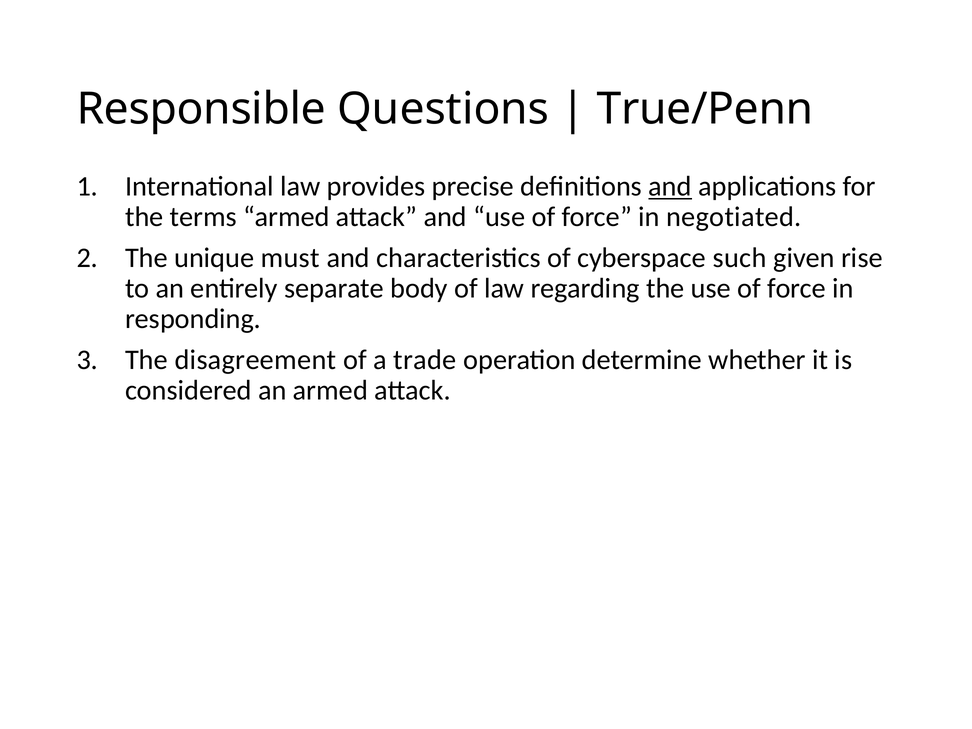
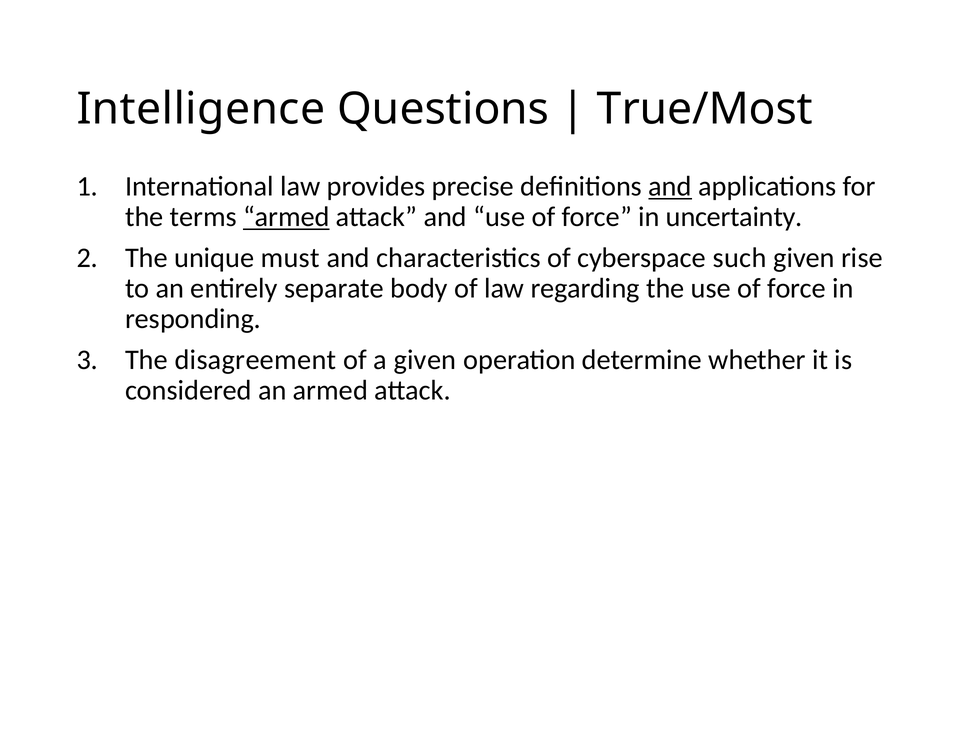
Responsible: Responsible -> Intelligence
True/Penn: True/Penn -> True/Most
armed at (286, 217) underline: none -> present
negotiated: negotiated -> uncertainty
a trade: trade -> given
